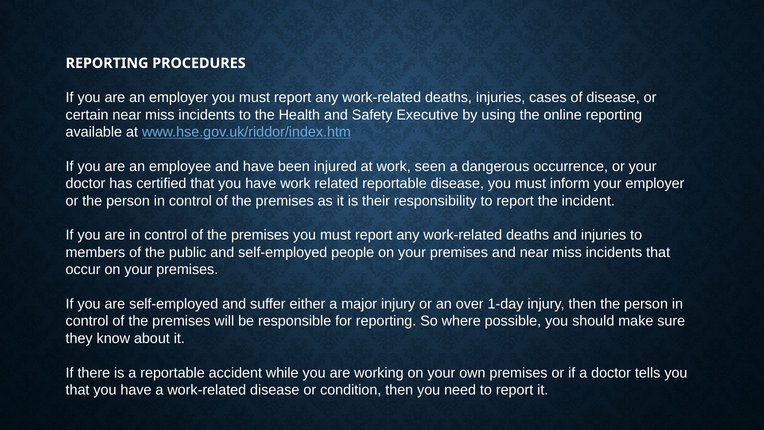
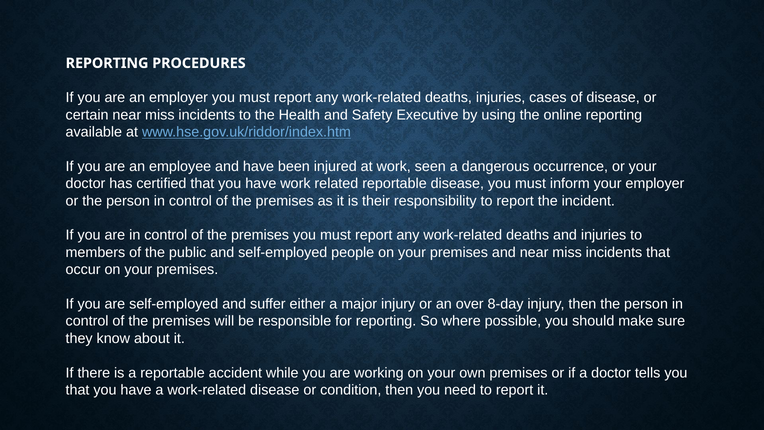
1-day: 1-day -> 8-day
